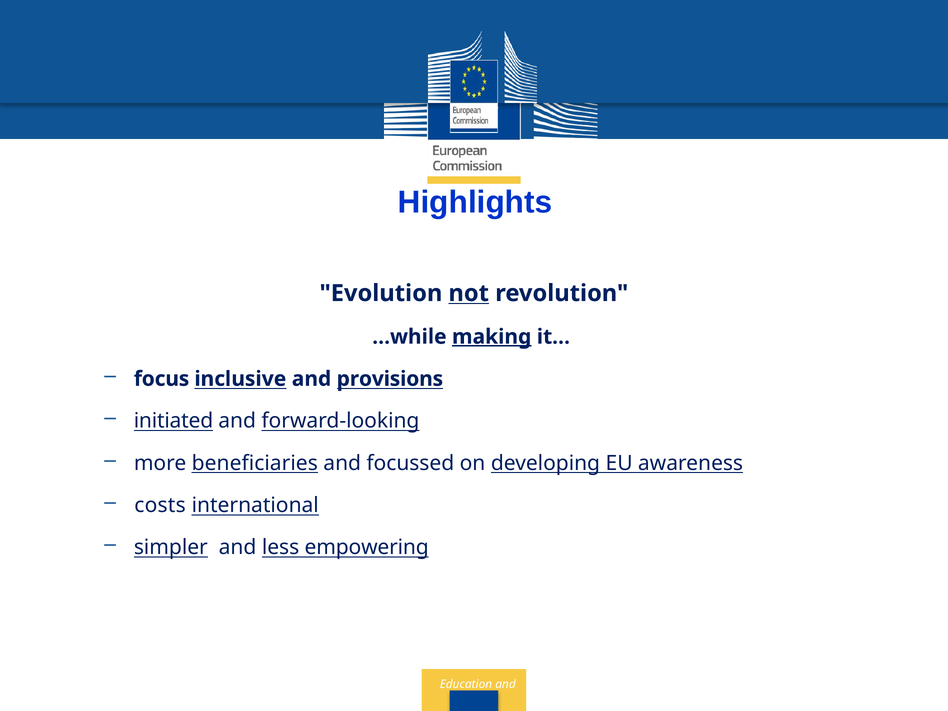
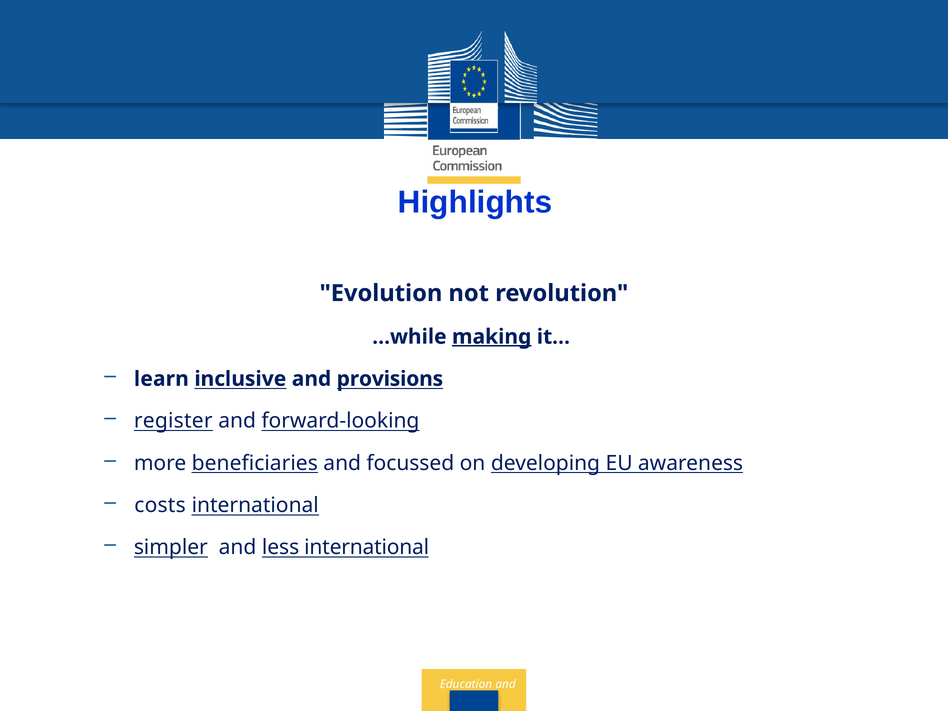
not underline: present -> none
focus: focus -> learn
initiated: initiated -> register
less empowering: empowering -> international
